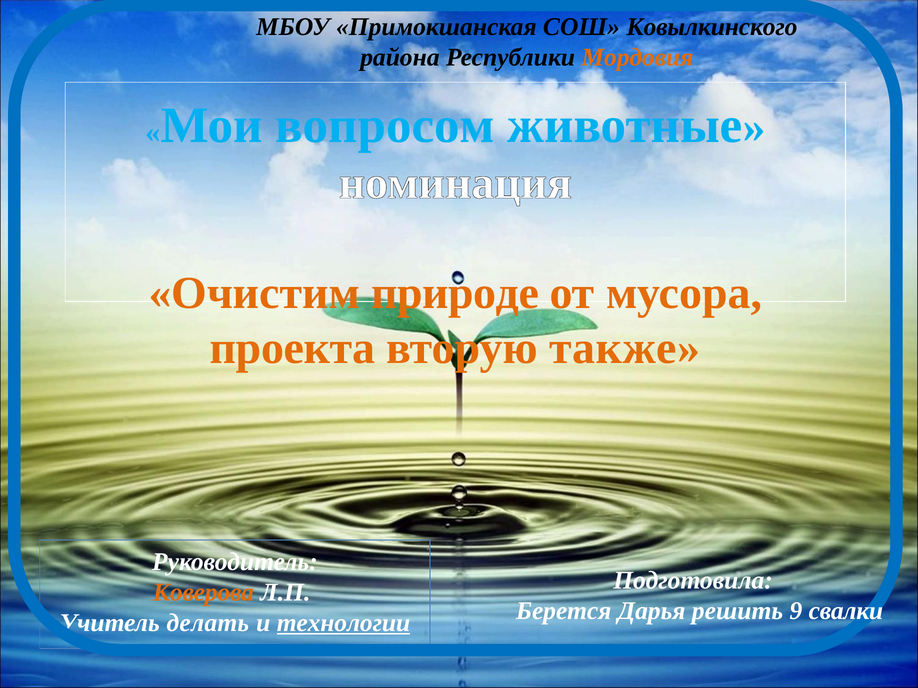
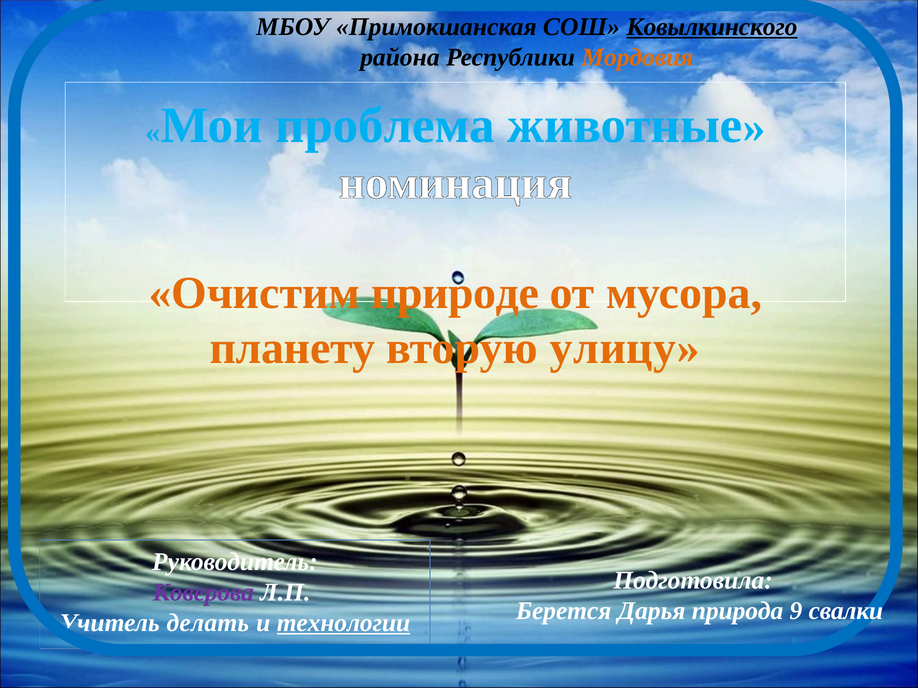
Ковылкинского underline: none -> present
вопросом: вопросом -> проблема
проекта: проекта -> планету
также: также -> улицу
Коверова colour: orange -> purple
решить: решить -> природа
